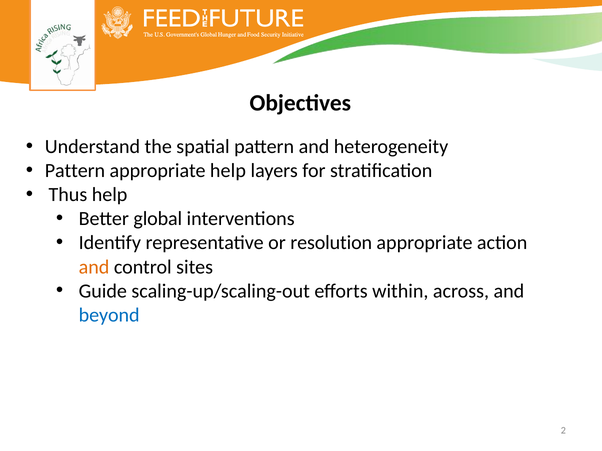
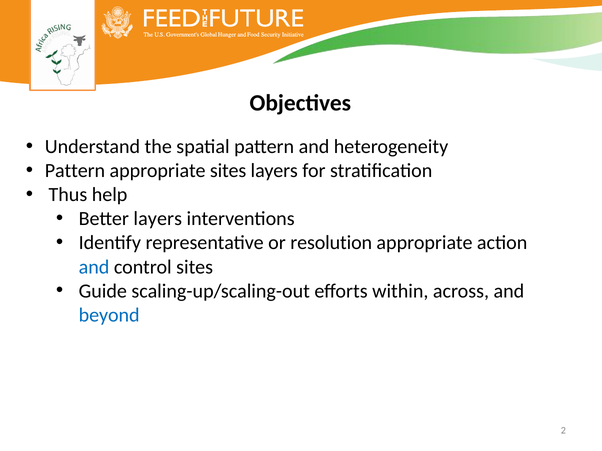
appropriate help: help -> sites
Better global: global -> layers
and at (94, 267) colour: orange -> blue
